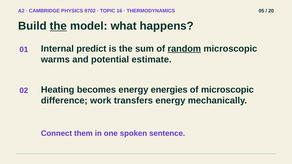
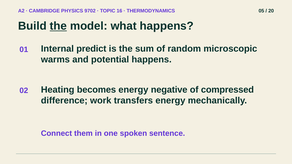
random underline: present -> none
potential estimate: estimate -> happens
energies: energies -> negative
of microscopic: microscopic -> compressed
